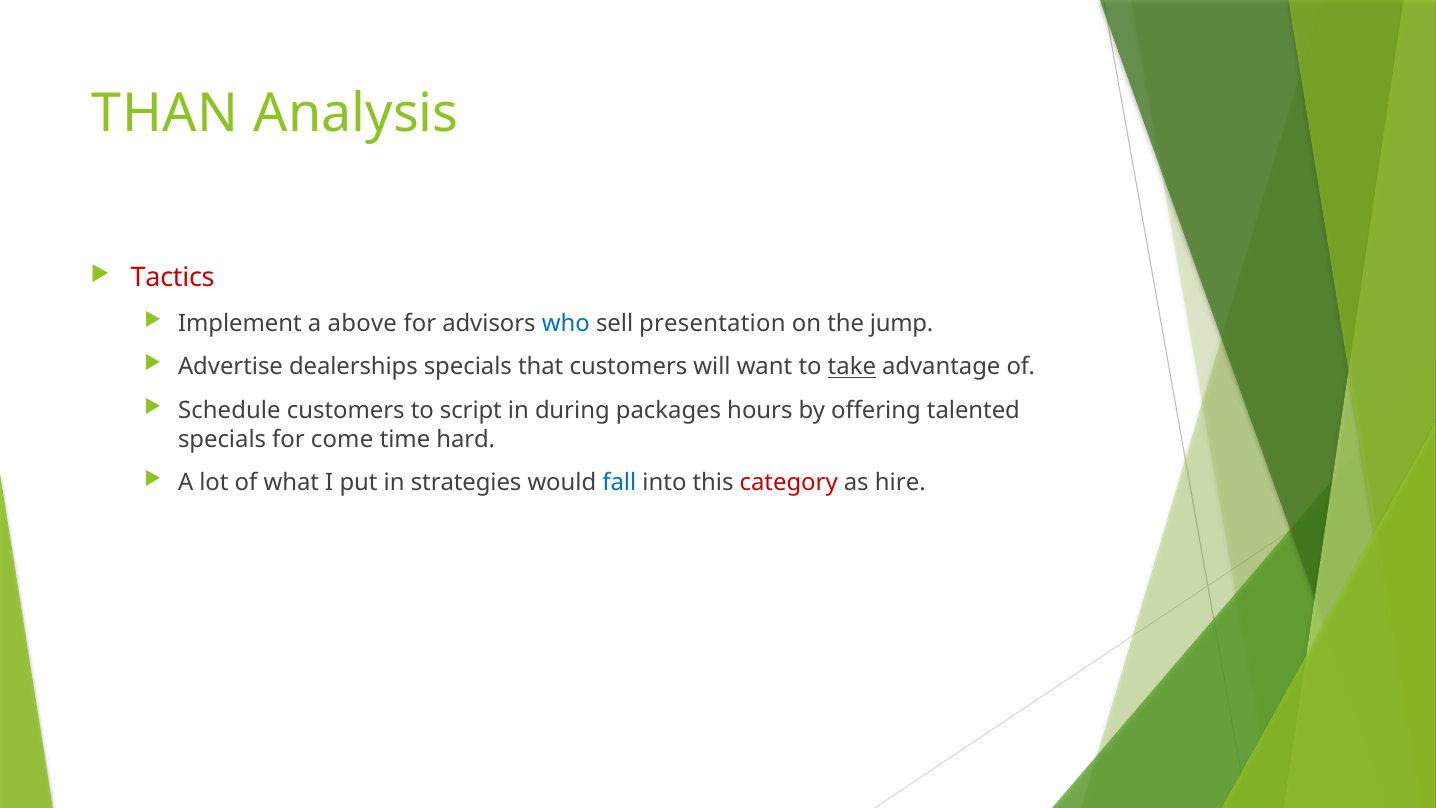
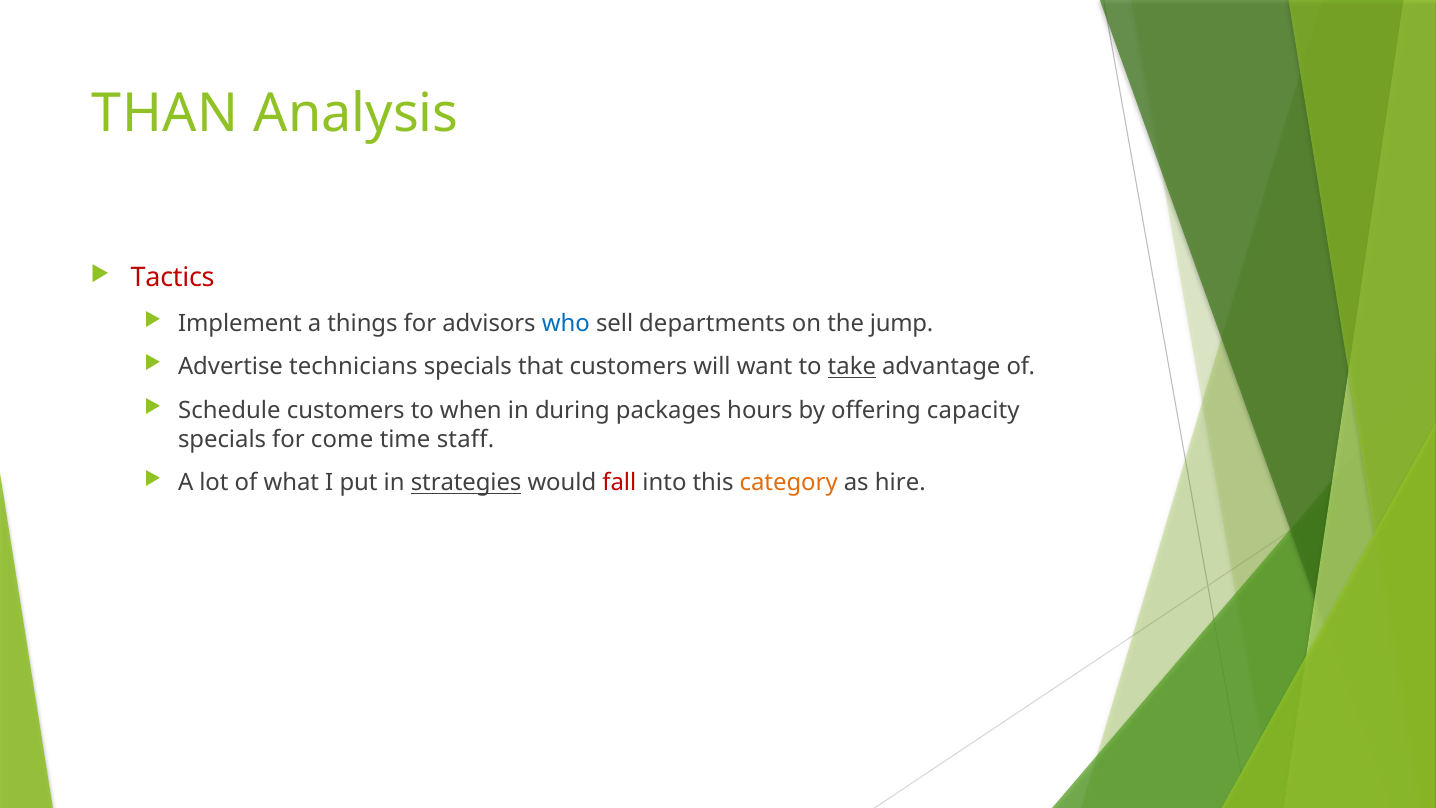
above: above -> things
presentation: presentation -> departments
dealerships: dealerships -> technicians
script: script -> when
talented: talented -> capacity
hard: hard -> staff
strategies underline: none -> present
fall colour: blue -> red
category colour: red -> orange
